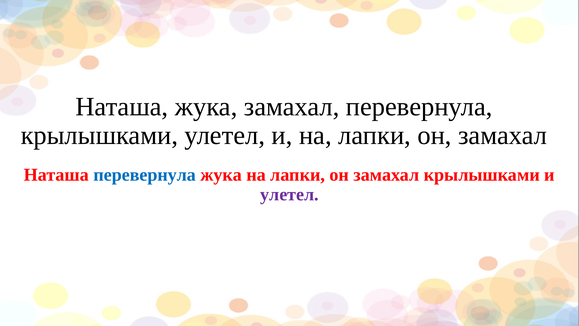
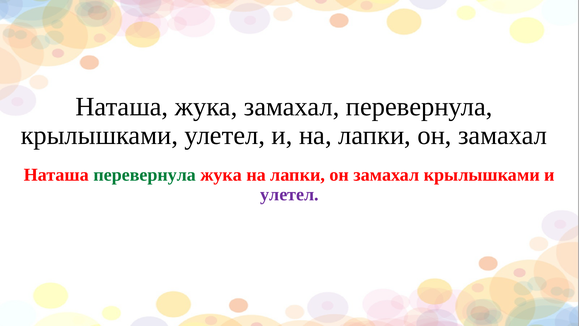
перевернула at (145, 175) colour: blue -> green
